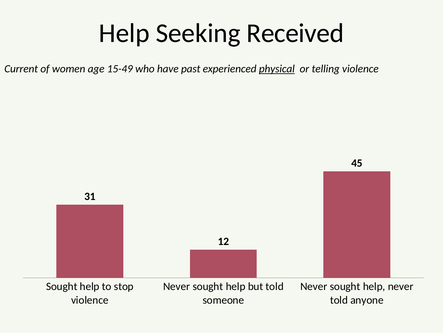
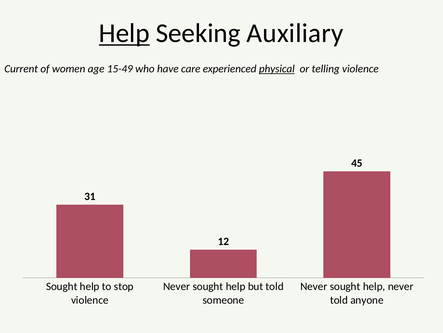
Help at (124, 33) underline: none -> present
Received: Received -> Auxiliary
past: past -> care
